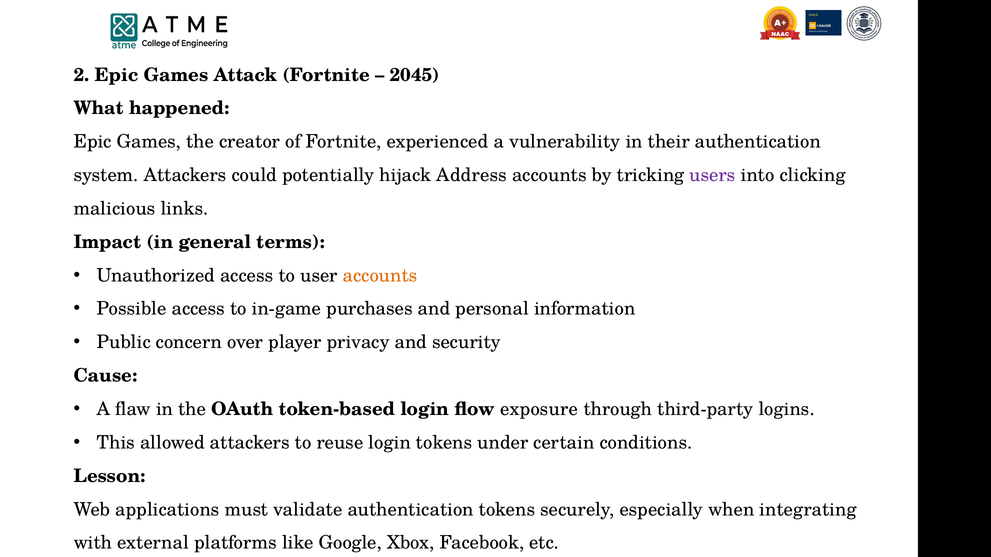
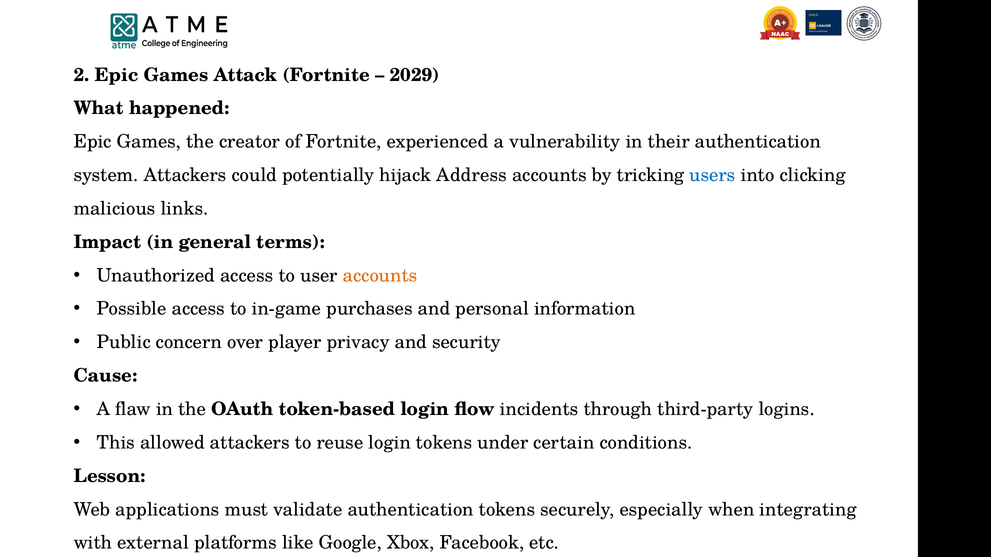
2045: 2045 -> 2029
users colour: purple -> blue
exposure: exposure -> incidents
